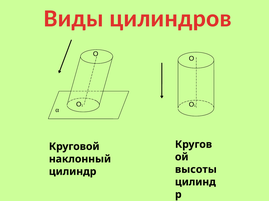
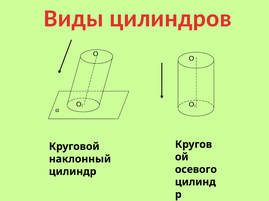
высоты: высоты -> осевого
